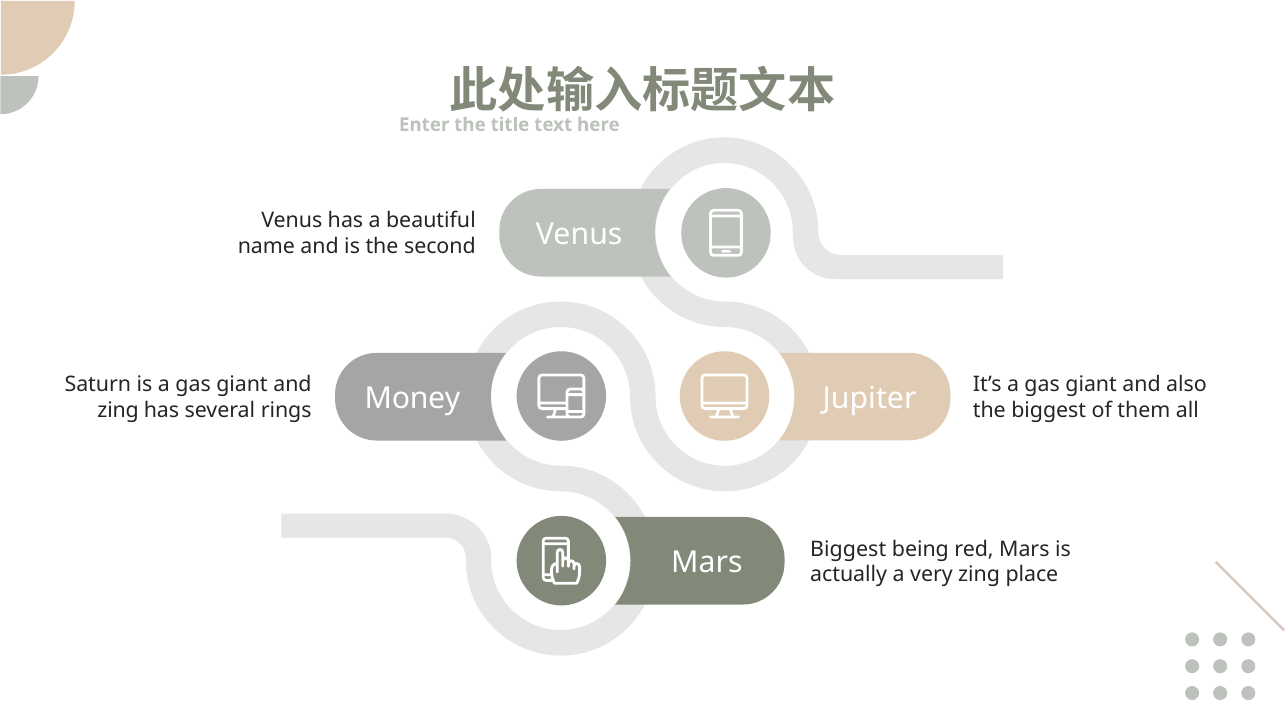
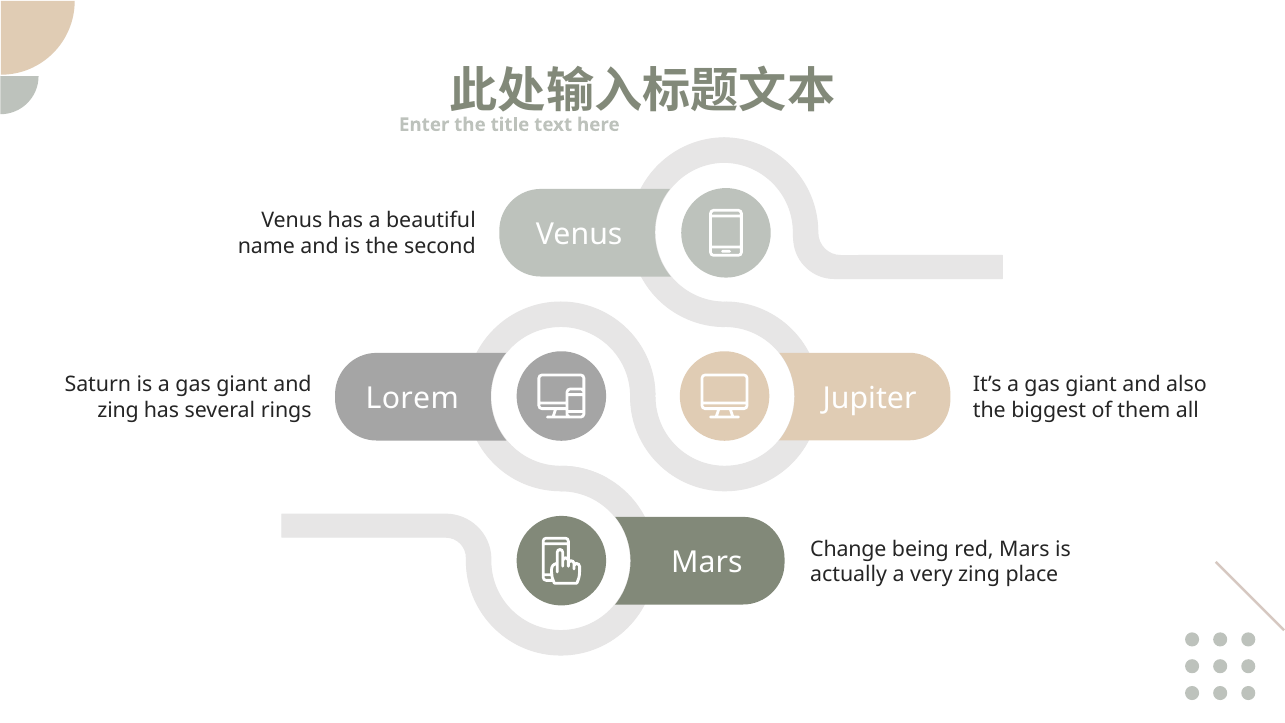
Money: Money -> Lorem
Biggest at (848, 549): Biggest -> Change
